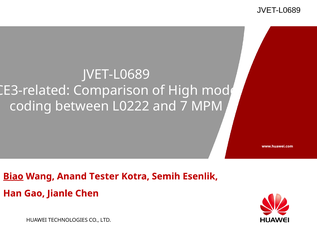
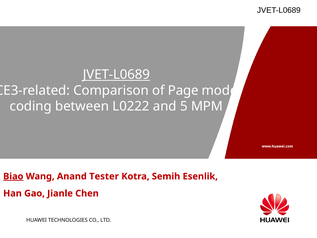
JVET-L0689 at (116, 75) underline: none -> present
High: High -> Page
7: 7 -> 5
